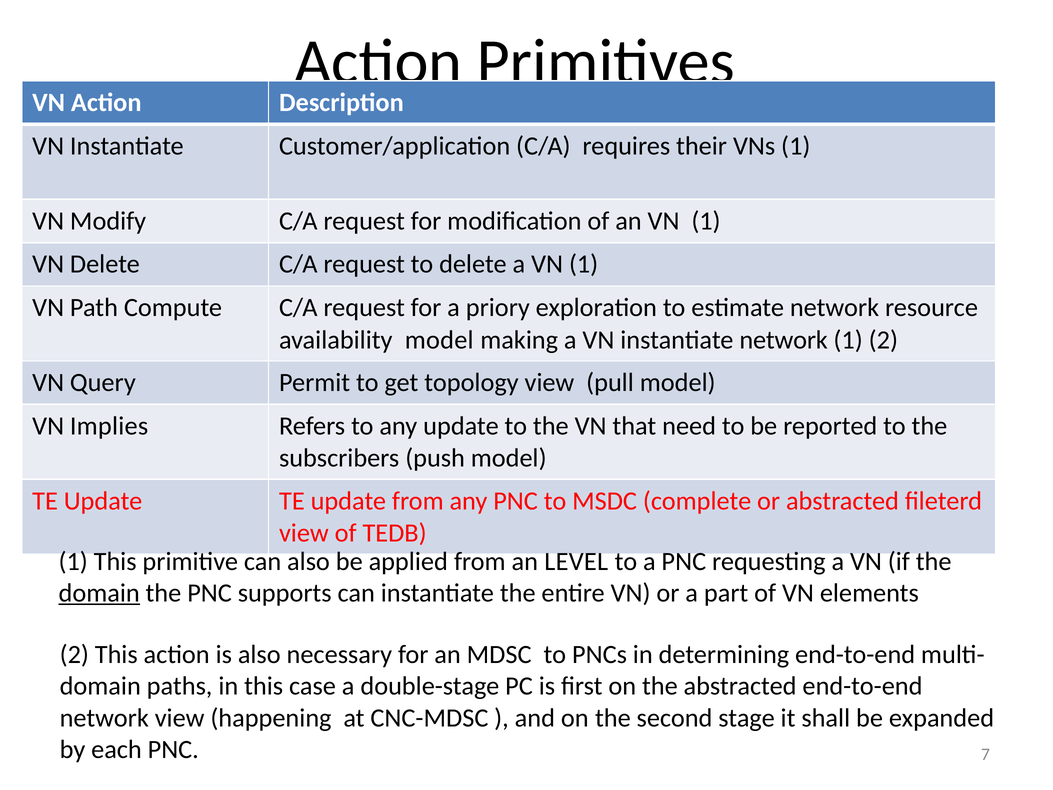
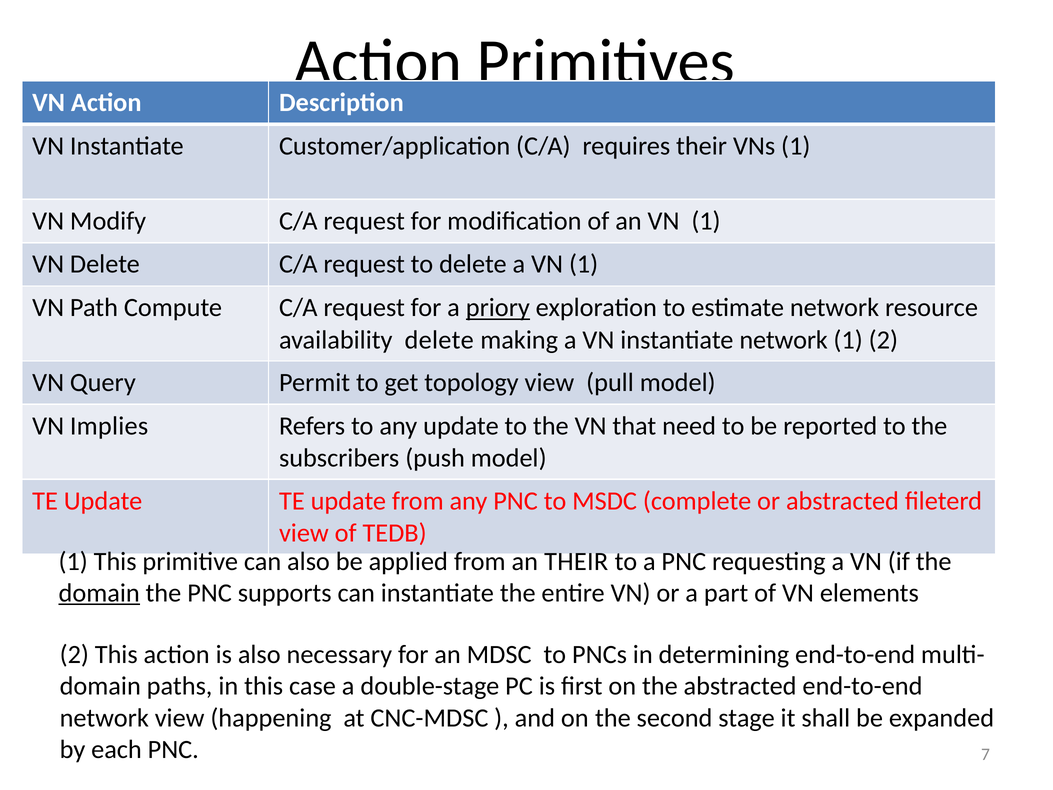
priory underline: none -> present
availability model: model -> delete
an LEVEL: LEVEL -> THEIR
